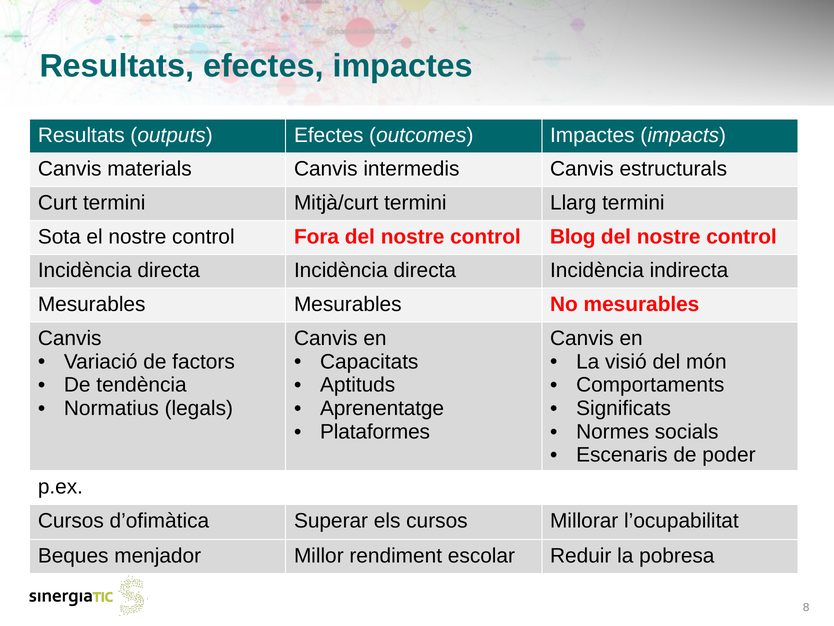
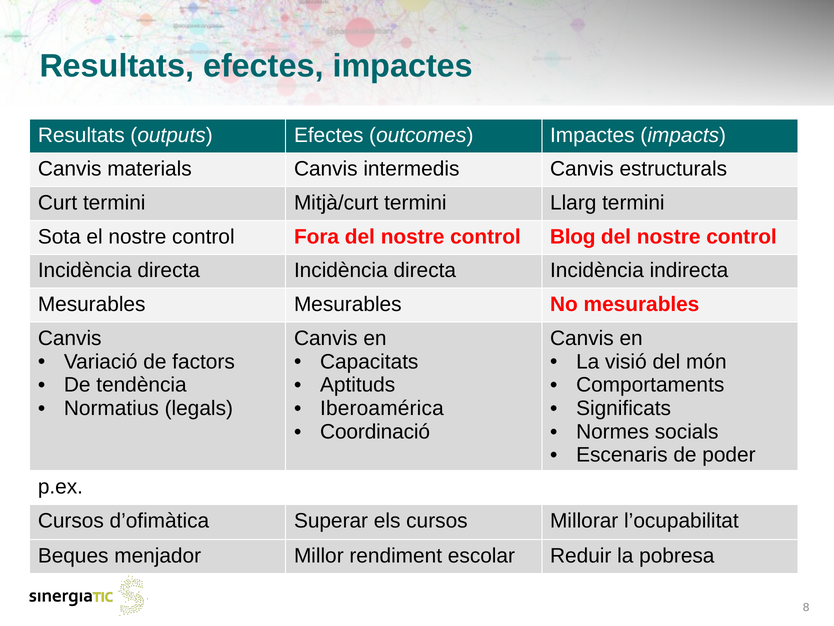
Aprenentatge: Aprenentatge -> Iberoamérica
Plataformes: Plataformes -> Coordinació
